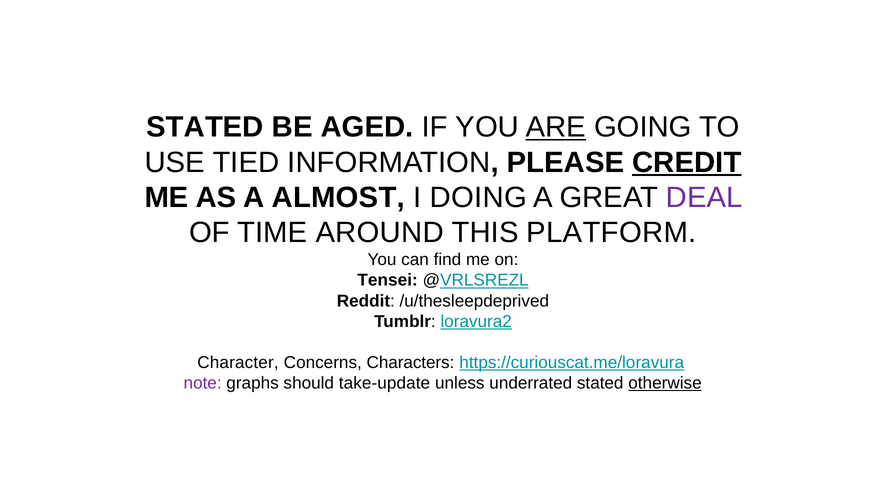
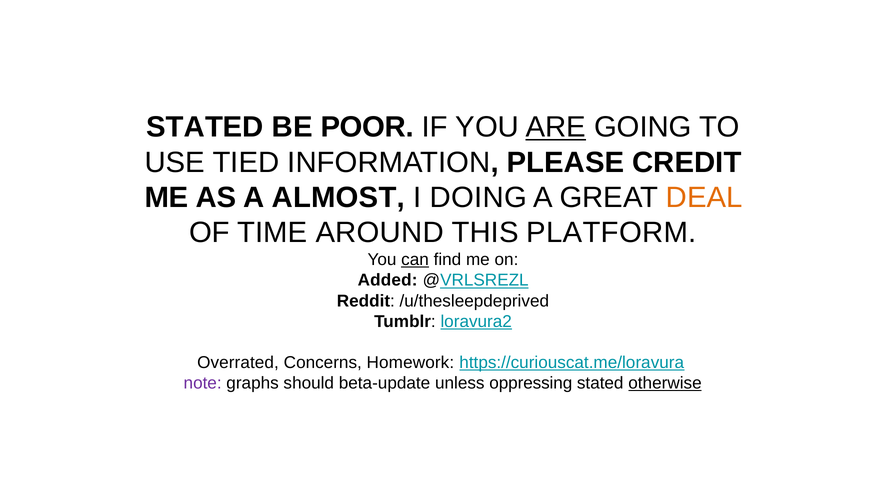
AGED: AGED -> POOR
CREDIT underline: present -> none
DEAL colour: purple -> orange
can underline: none -> present
Tensei: Tensei -> Added
Character: Character -> Overrated
Characters: Characters -> Homework
take-update: take-update -> beta-update
underrated: underrated -> oppressing
